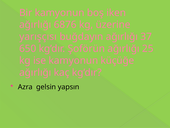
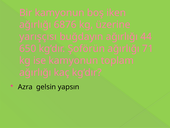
37: 37 -> 44
25: 25 -> 71
küçüğe: küçüğe -> toplam
